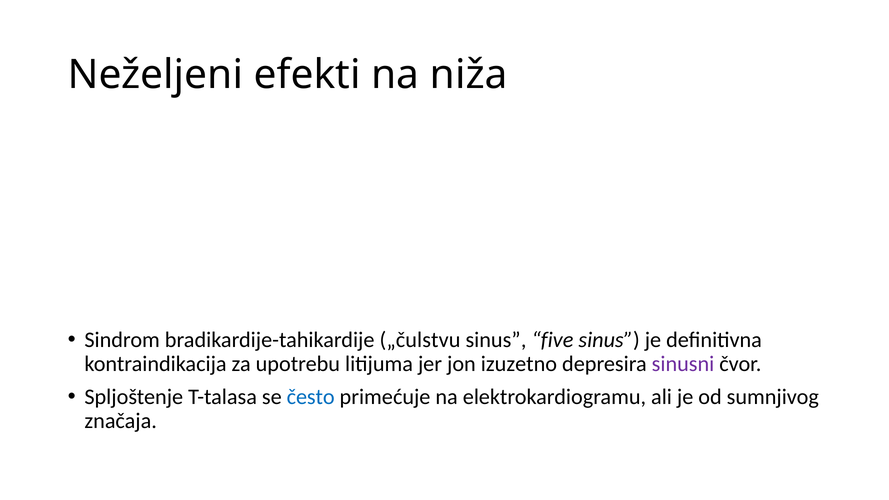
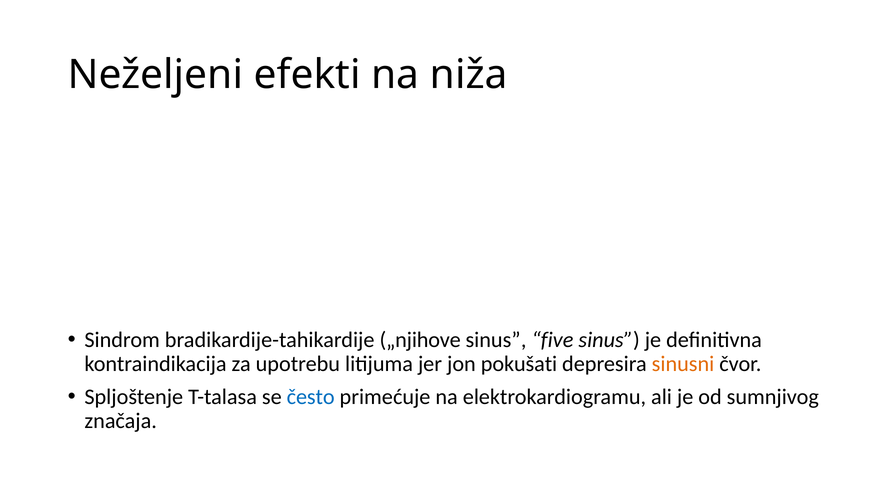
„čulstvu: „čulstvu -> „njihove
izuzetno: izuzetno -> pokušati
sinusni colour: purple -> orange
